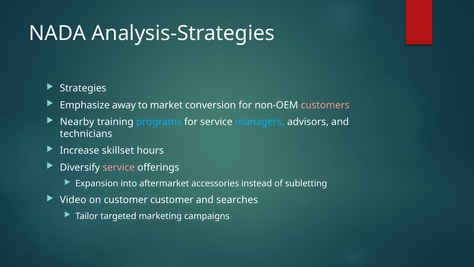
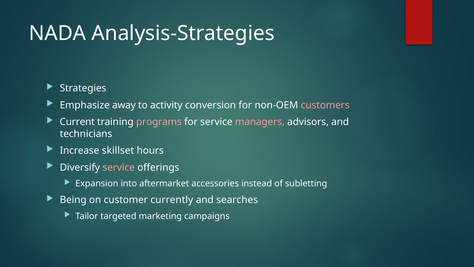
market: market -> activity
Nearby: Nearby -> Current
programs colour: light blue -> pink
managers colour: light blue -> pink
Video: Video -> Being
customer customer: customer -> currently
